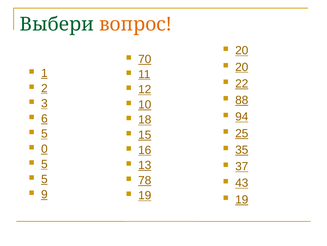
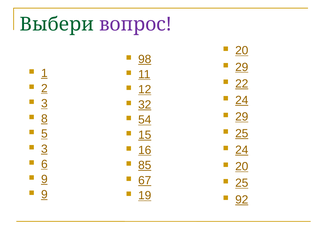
вопрос colour: orange -> purple
70: 70 -> 98
20 at (242, 67): 20 -> 29
88 at (242, 100): 88 -> 24
10: 10 -> 32
94 at (242, 116): 94 -> 29
6: 6 -> 8
18: 18 -> 54
0 at (44, 148): 0 -> 3
35 at (242, 149): 35 -> 24
5 at (44, 164): 5 -> 6
13: 13 -> 85
37 at (242, 166): 37 -> 20
5 at (44, 179): 5 -> 9
78: 78 -> 67
43 at (242, 183): 43 -> 25
19 at (242, 199): 19 -> 92
